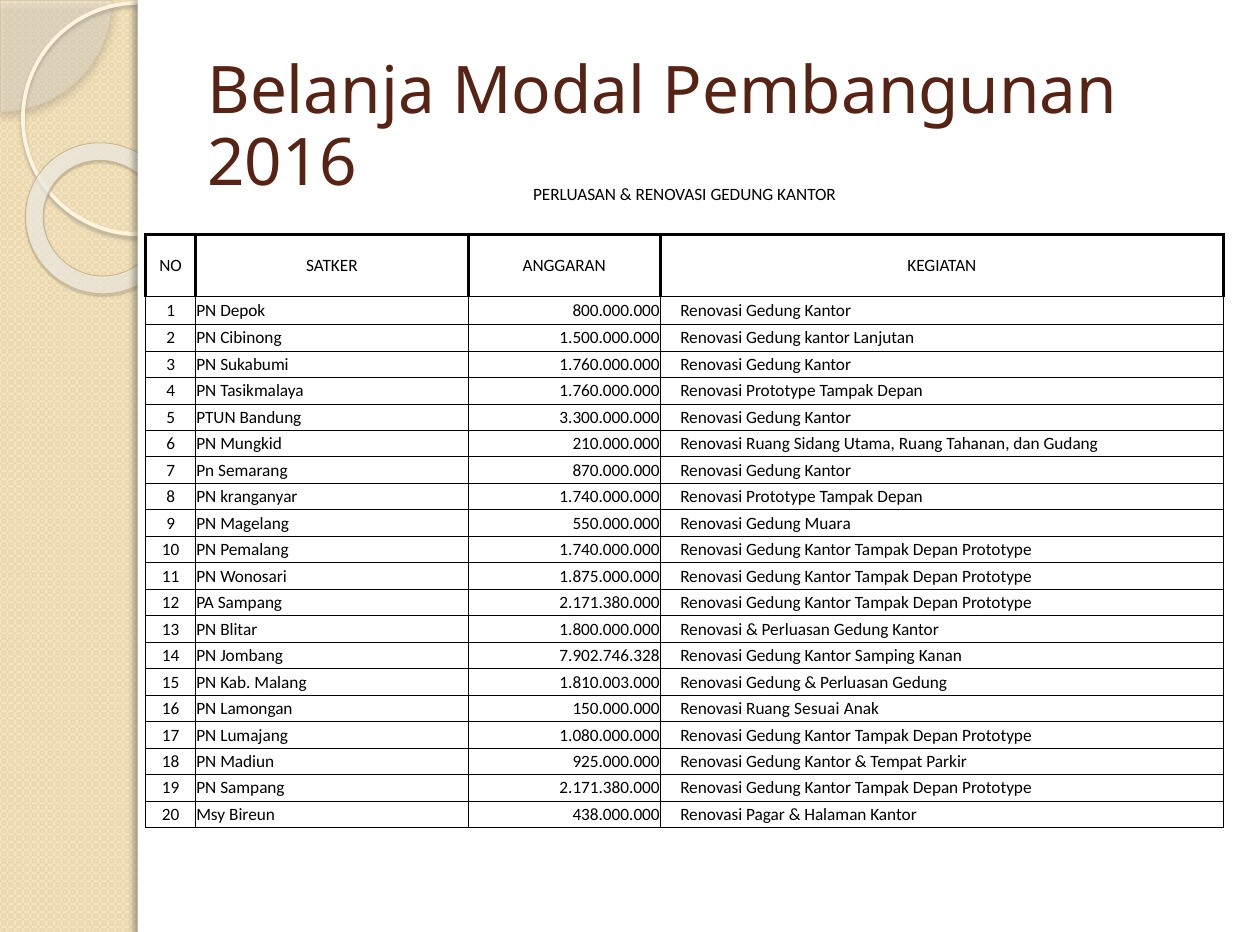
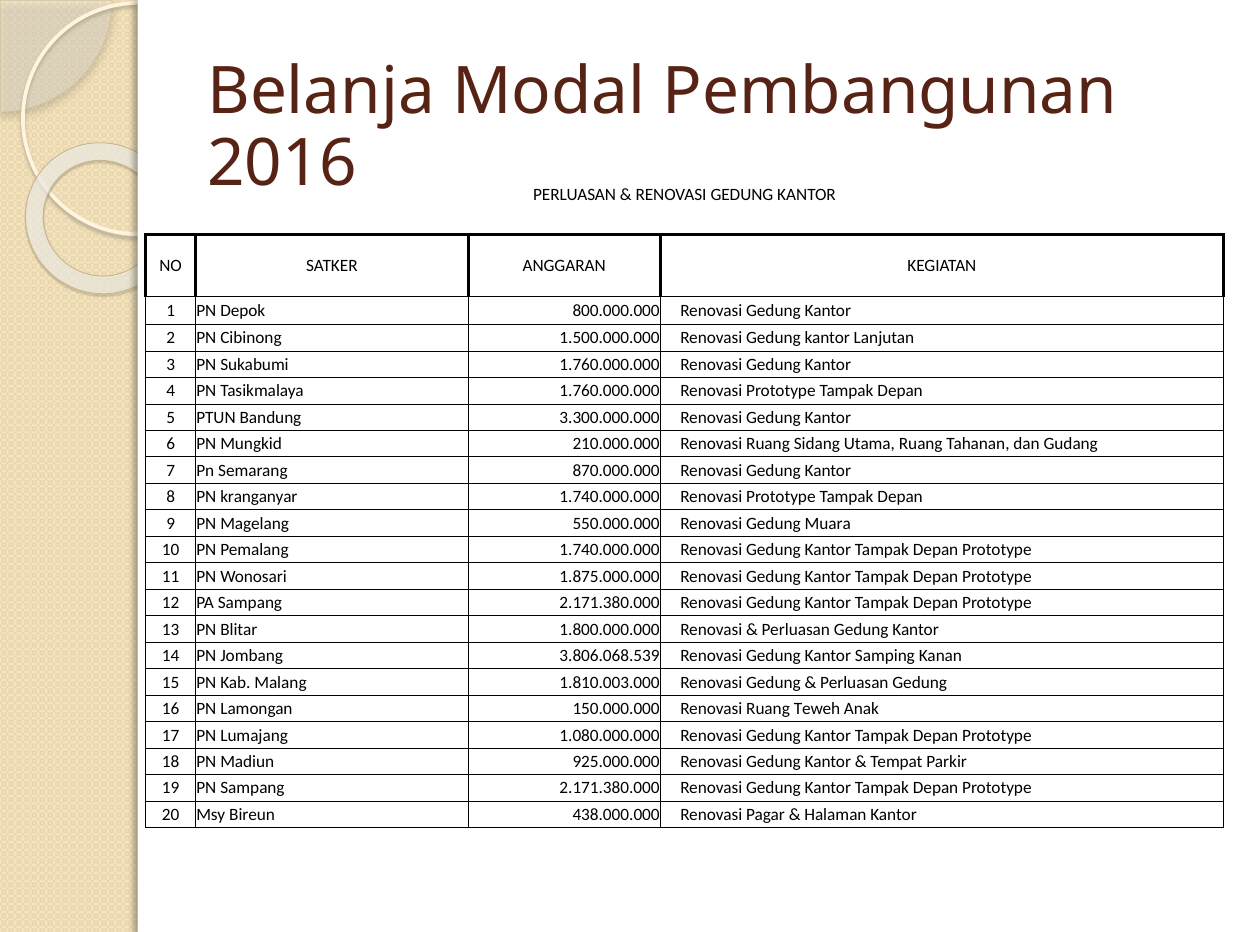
7.902.746.328: 7.902.746.328 -> 3.806.068.539
Sesuai: Sesuai -> Teweh
